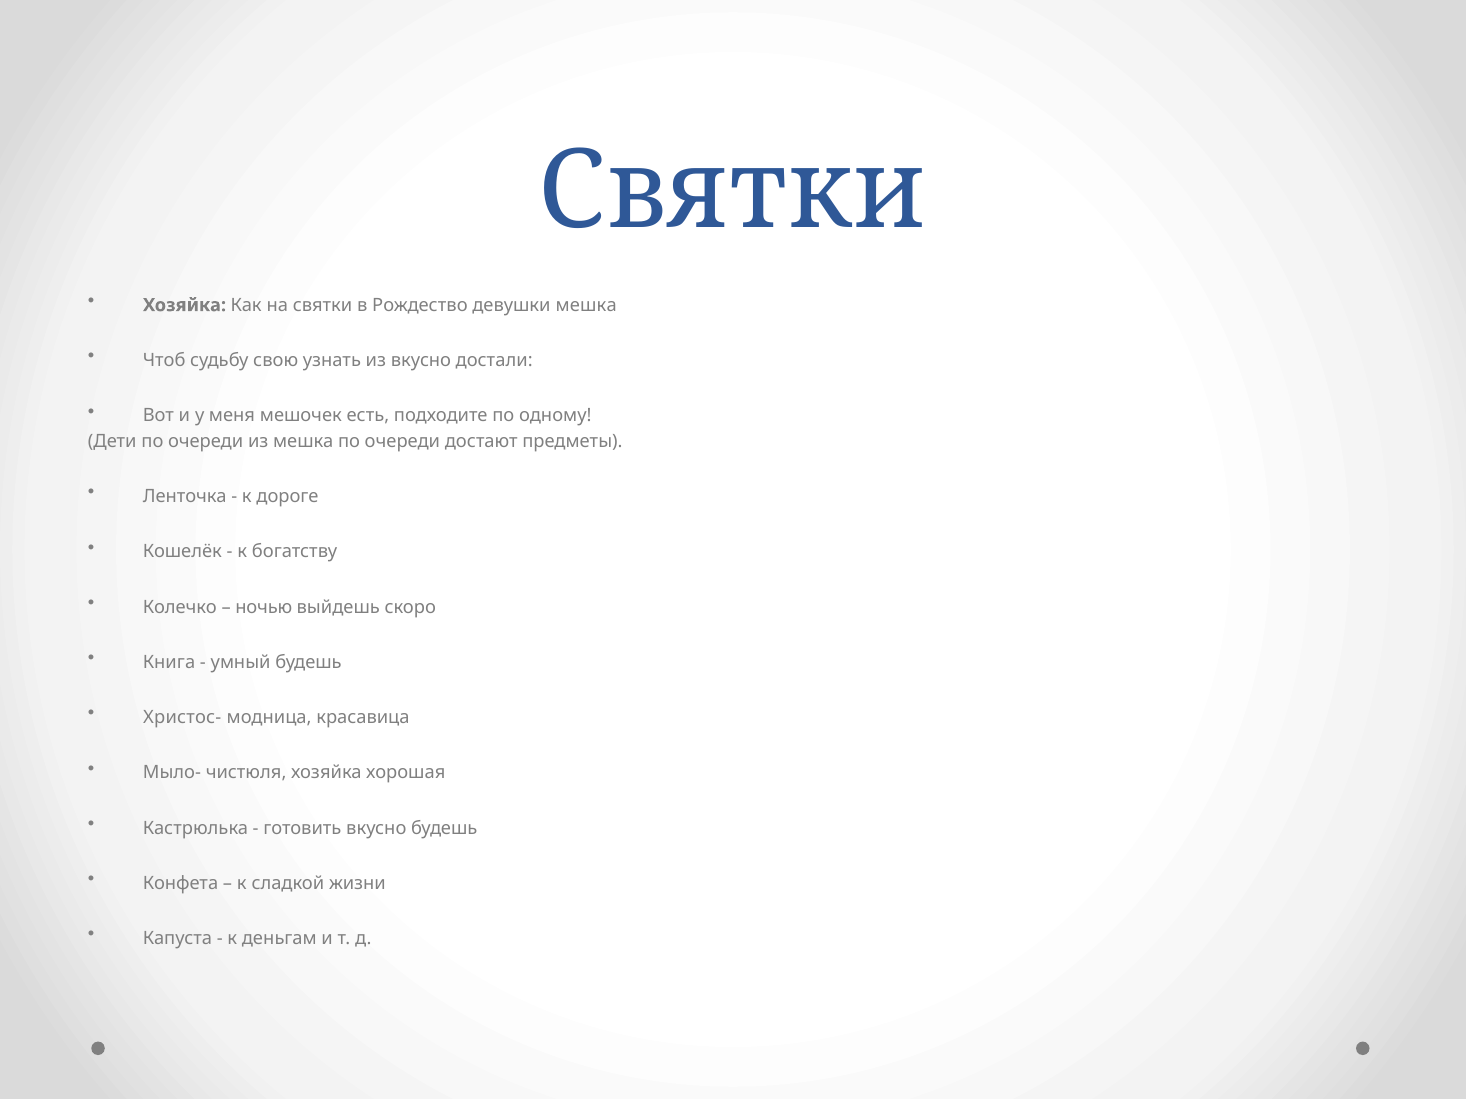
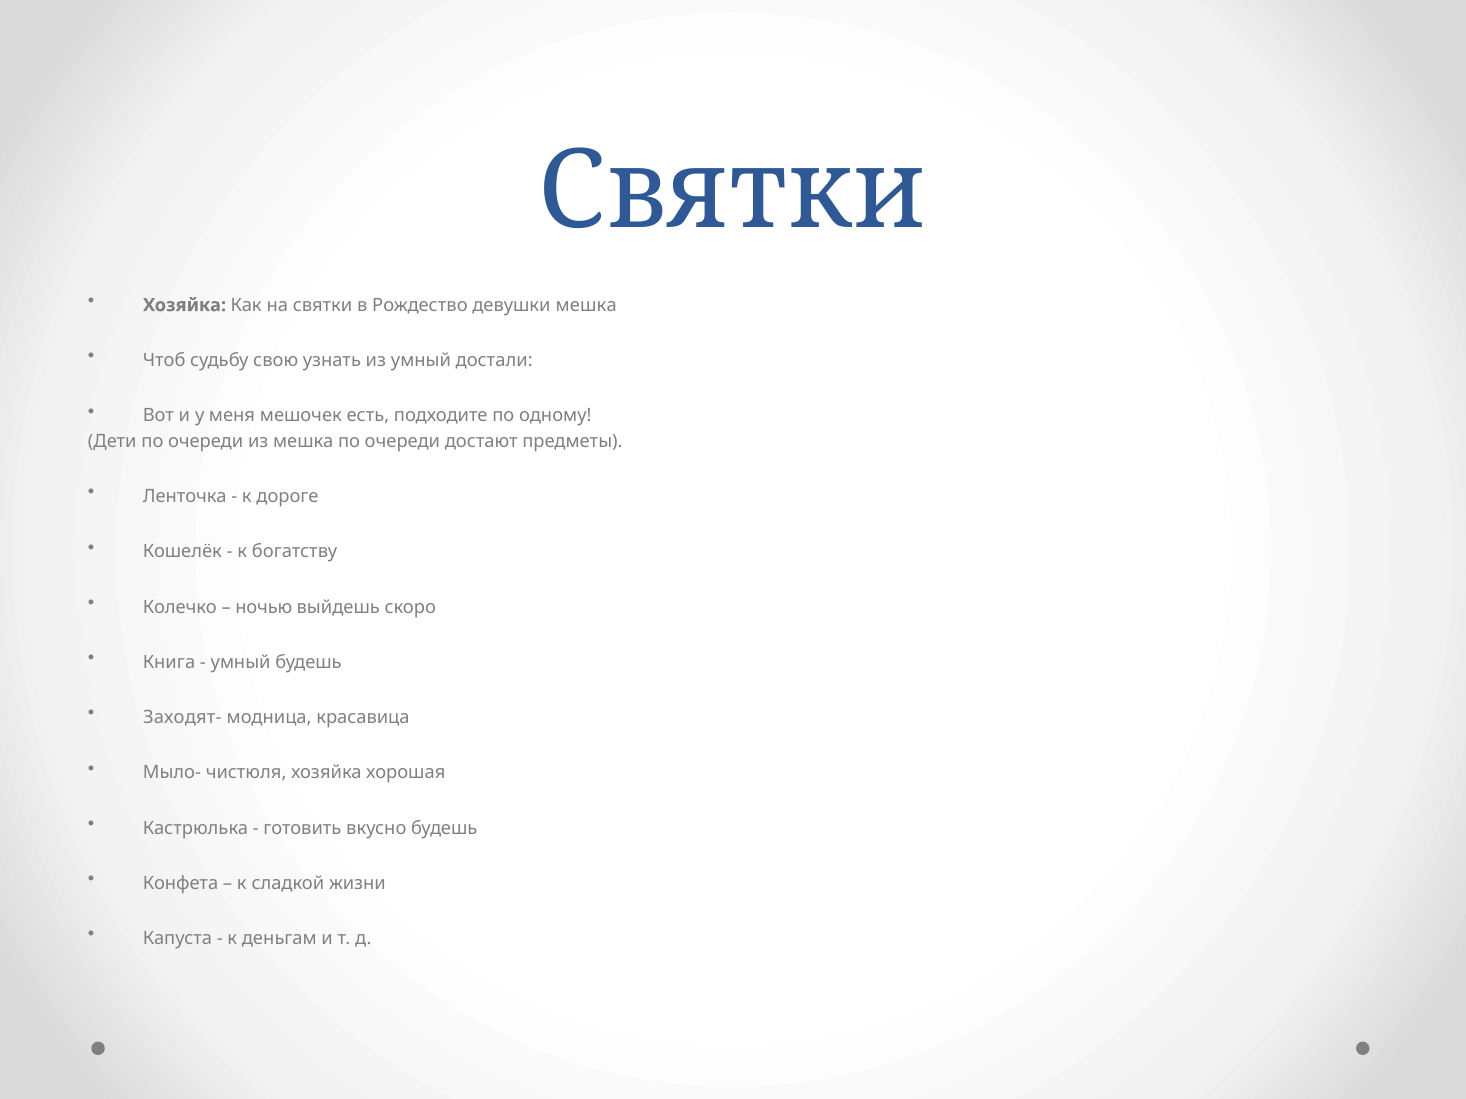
из вкусно: вкусно -> умный
Христос-: Христос- -> Заходят-
